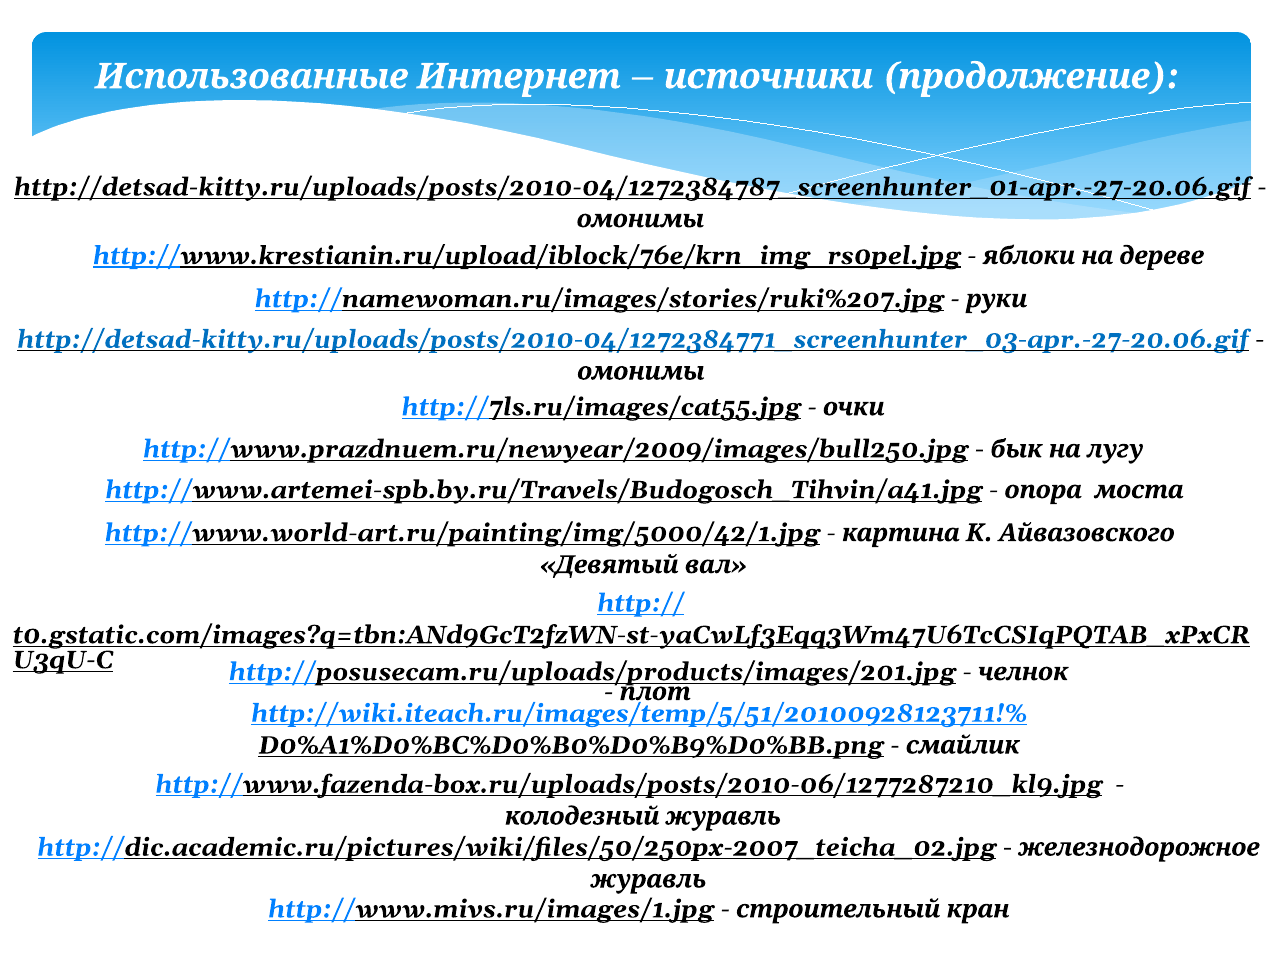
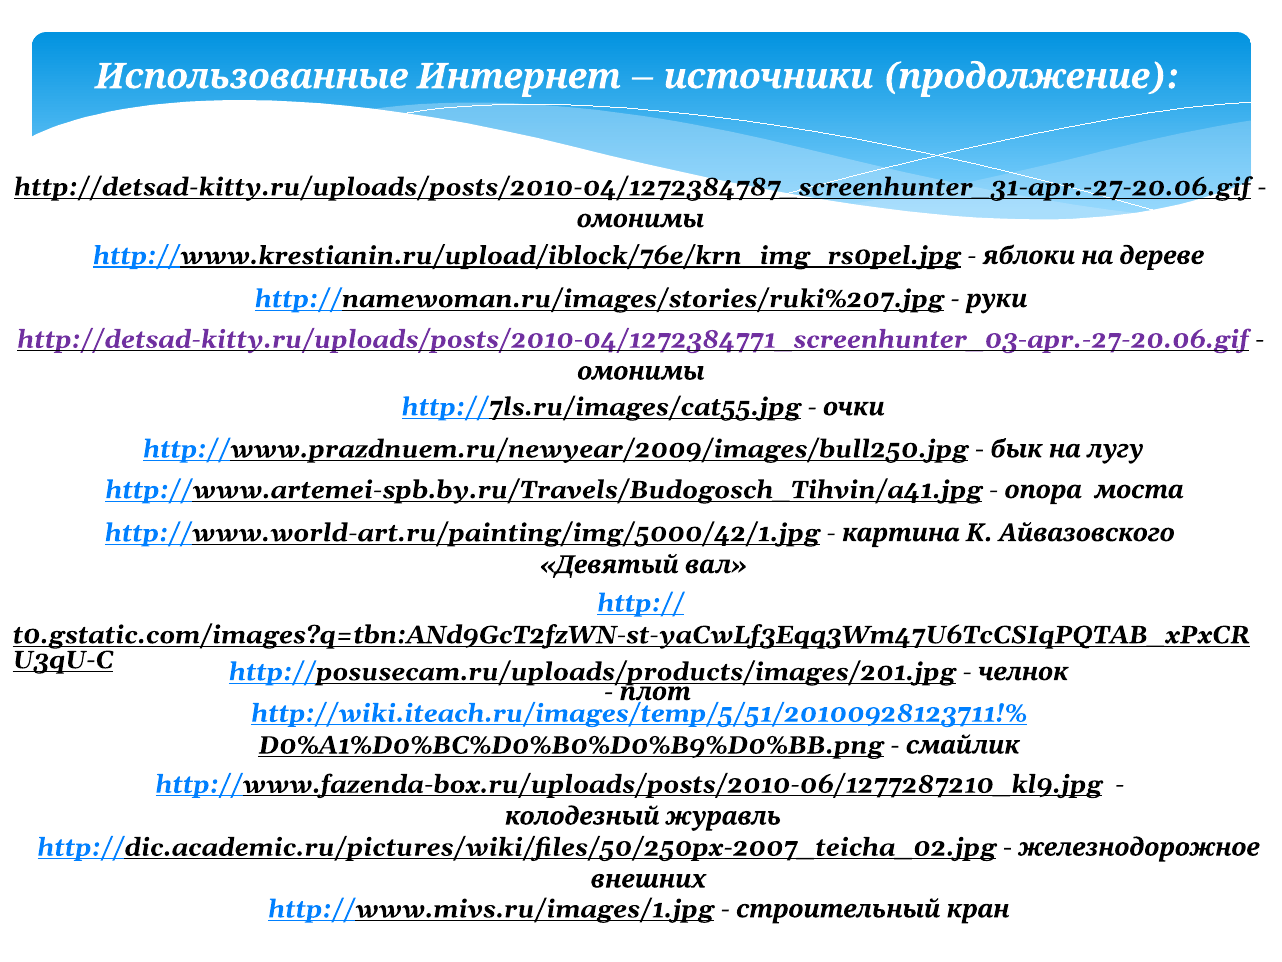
http://detsad-kitty.ru/uploads/posts/2010-04/1272384787_screenhunter_01-apr.-27-20.06.gif: http://detsad-kitty.ru/uploads/posts/2010-04/1272384787_screenhunter_01-apr.-27-20.06.gif -> http://detsad-kitty.ru/uploads/posts/2010-04/1272384787_screenhunter_31-apr.-27-20.06.gif
http://detsad-kitty.ru/uploads/posts/2010-04/1272384771_screenhunter_03-apr.-27-20.06.gif colour: blue -> purple
журавль at (649, 879): журавль -> внешних
